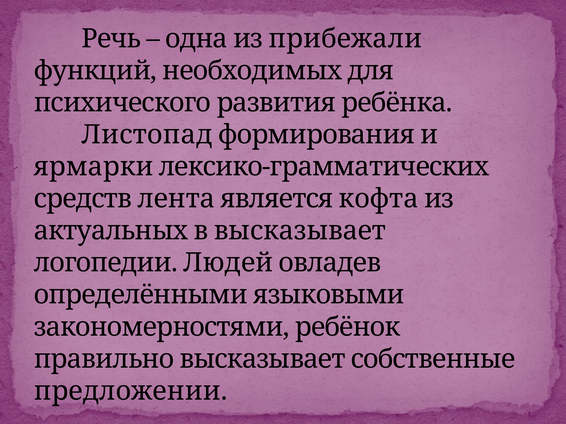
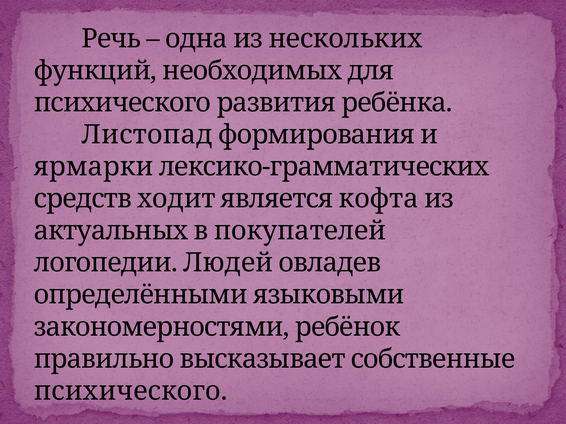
прибежали: прибежали -> нескольких
лента: лента -> ходит
в высказывает: высказывает -> покупателей
предложении at (131, 391): предложении -> психического
